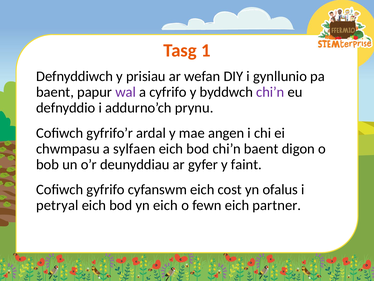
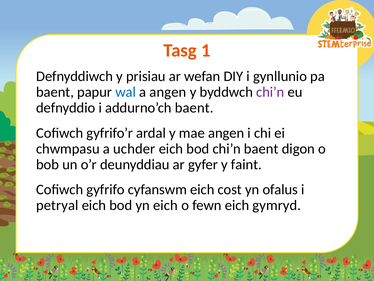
wal colour: purple -> blue
a cyfrifo: cyfrifo -> angen
addurno’ch prynu: prynu -> baent
sylfaen: sylfaen -> uchder
partner: partner -> gymryd
